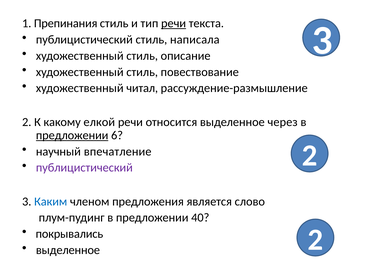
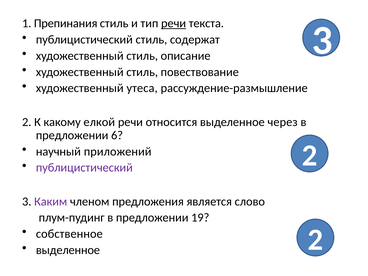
написала: написала -> содержат
читал: читал -> утеса
предложении at (72, 135) underline: present -> none
впечатление: впечатление -> приложений
Каким colour: blue -> purple
40: 40 -> 19
покрывались: покрывались -> собственное
